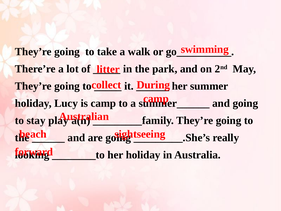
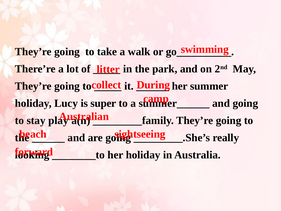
is camp: camp -> super
